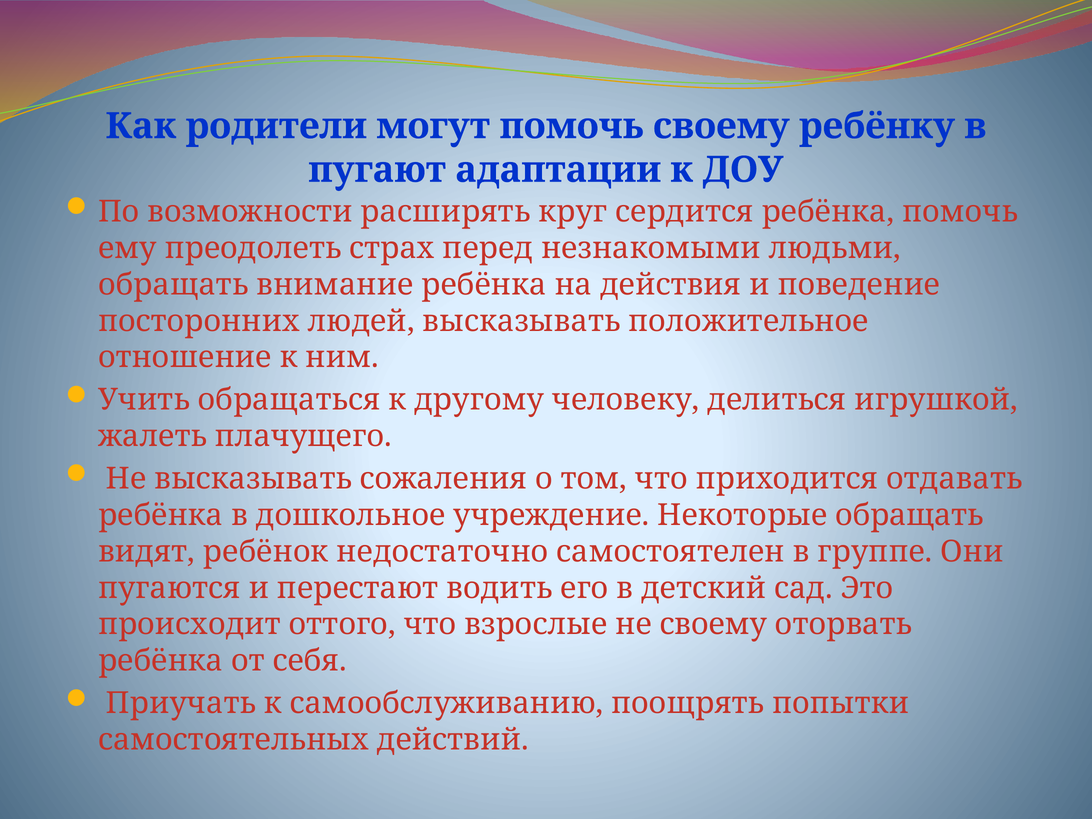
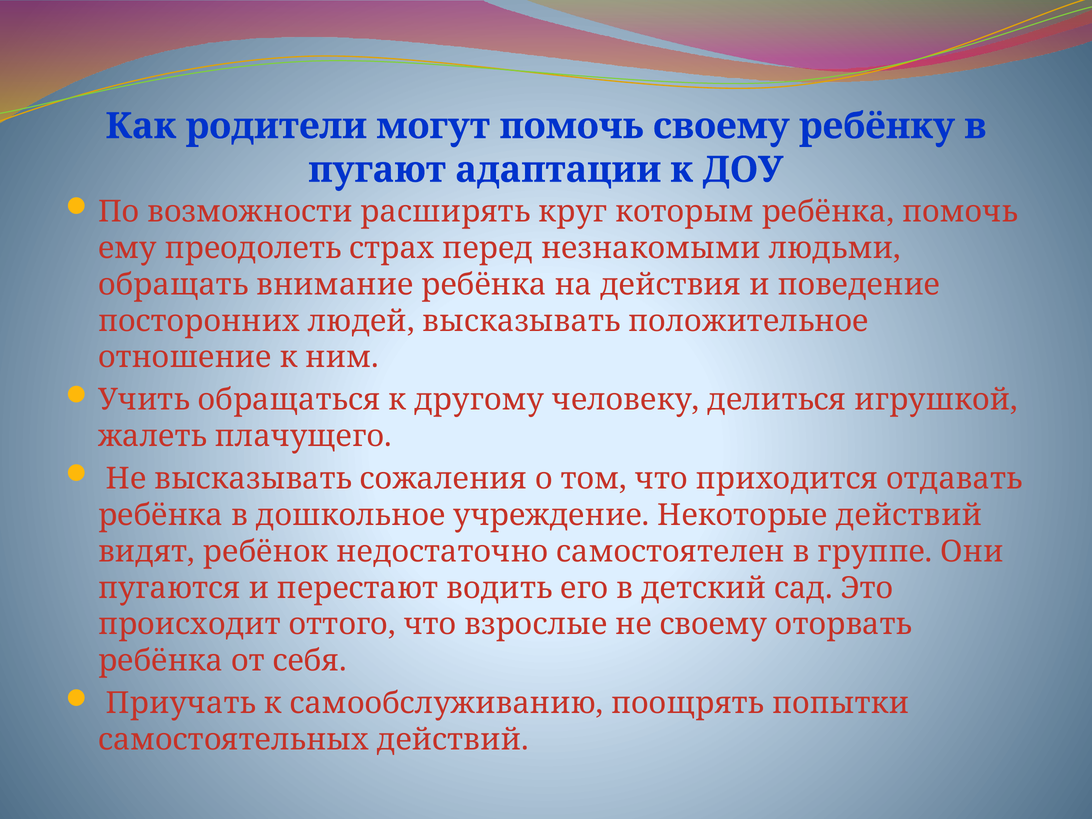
сердится: сердится -> которым
Некоторые обращать: обращать -> действий
